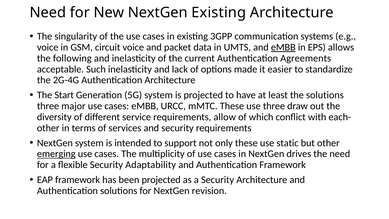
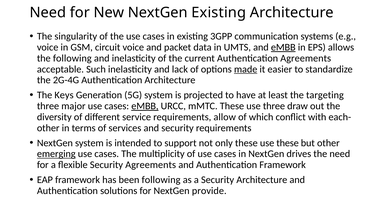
made underline: none -> present
Start: Start -> Keys
the solutions: solutions -> targeting
eMBB at (145, 106) underline: none -> present
use static: static -> these
Security Adaptability: Adaptability -> Agreements
been projected: projected -> following
revision: revision -> provide
